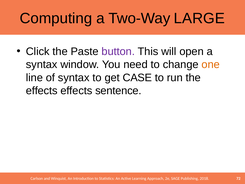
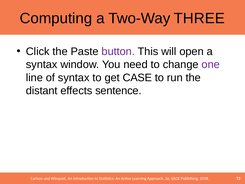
LARGE: LARGE -> THREE
one colour: orange -> purple
effects at (42, 91): effects -> distant
